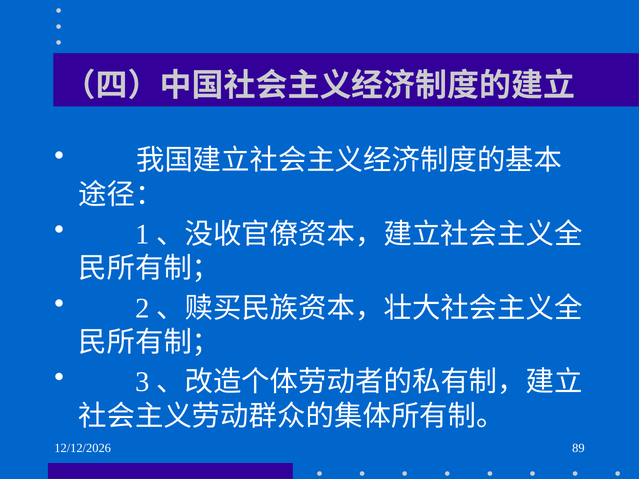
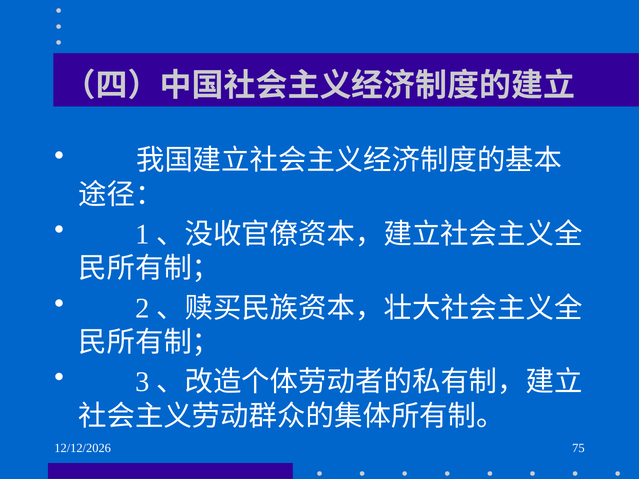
89: 89 -> 75
